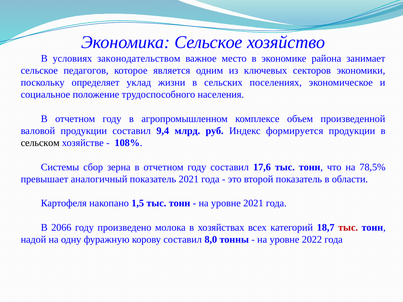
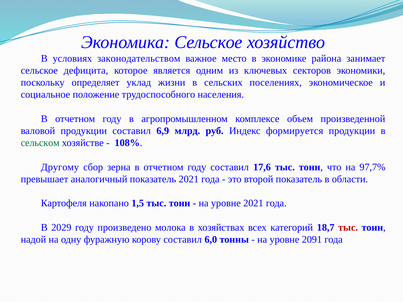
педагогов: педагогов -> дефицита
9,4: 9,4 -> 6,9
сельском colour: black -> green
Системы: Системы -> Другому
78,5%: 78,5% -> 97,7%
2066: 2066 -> 2029
8,0: 8,0 -> 6,0
2022: 2022 -> 2091
